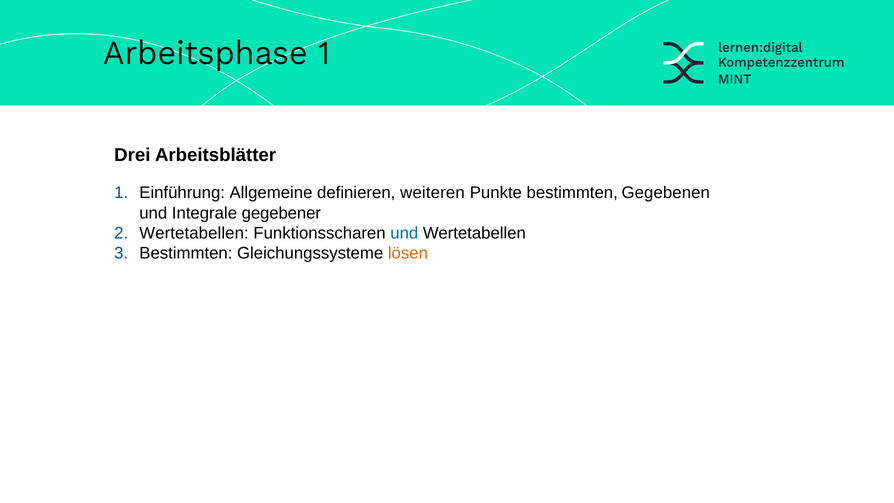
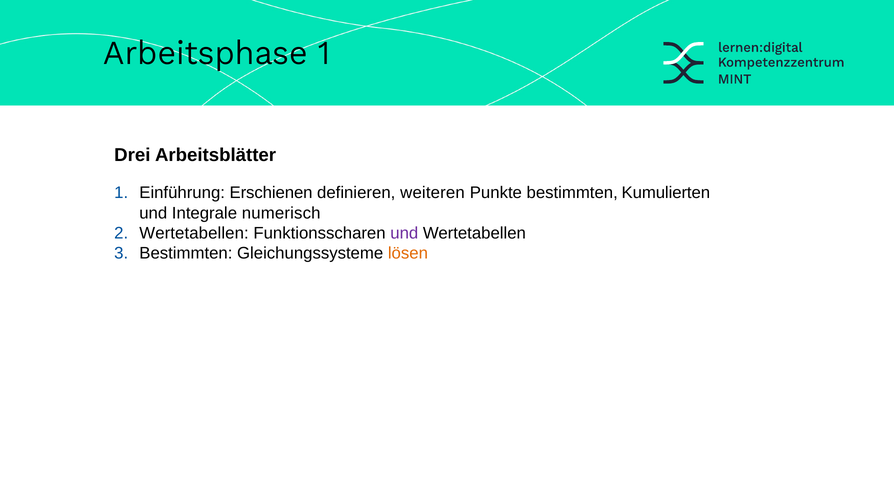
Allgemeine: Allgemeine -> Erschienen
Gegebenen: Gegebenen -> Kumulierten
gegebener: gegebener -> numerisch
und at (404, 233) colour: blue -> purple
